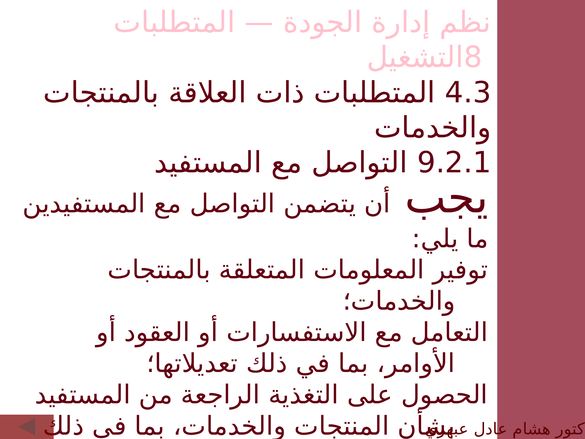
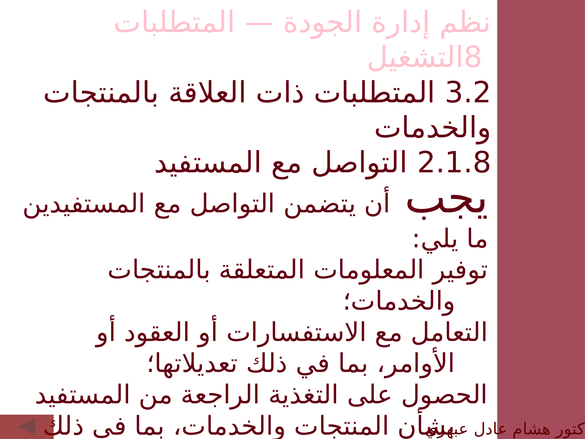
4.3: 4.3 -> 3.2
9.2.1: 9.2.1 -> 2.1.8
